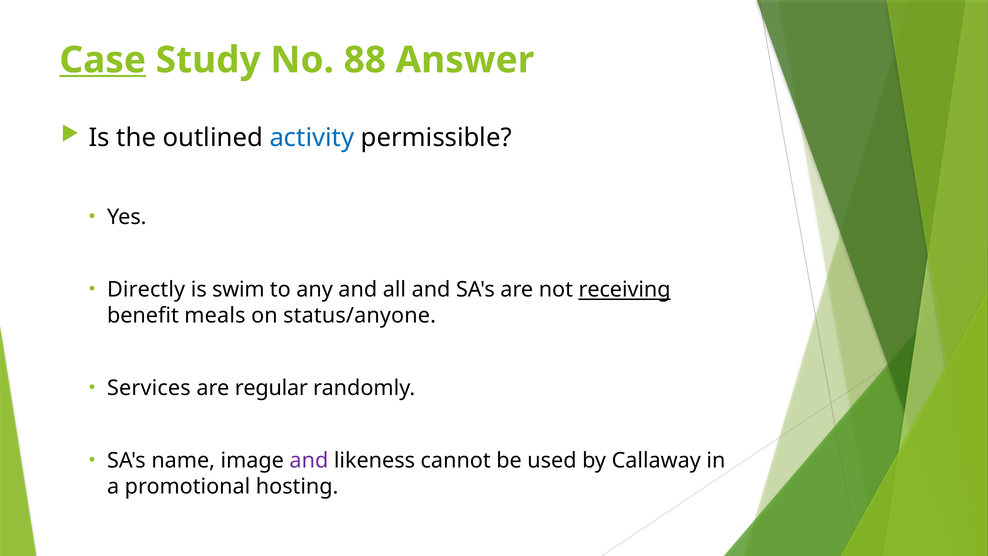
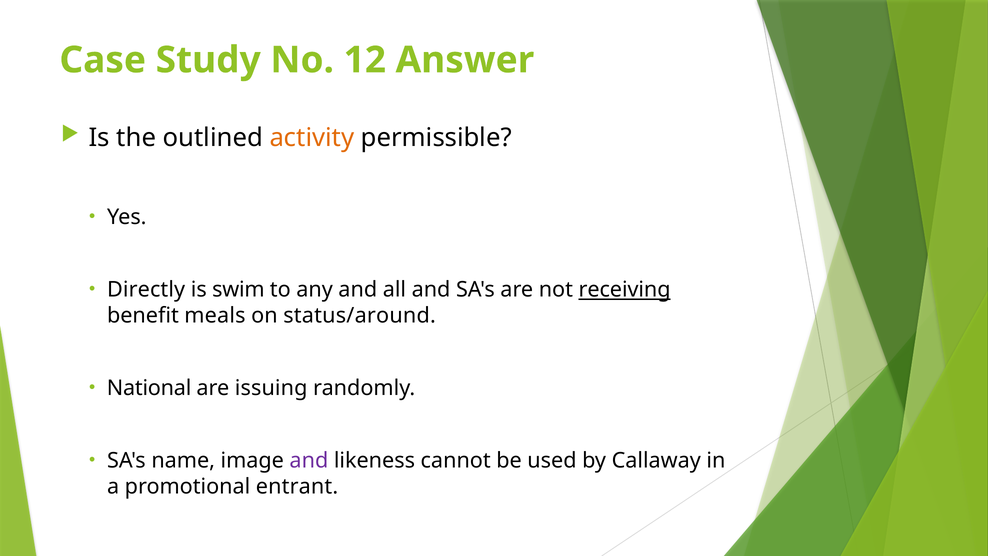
Case underline: present -> none
88: 88 -> 12
activity colour: blue -> orange
status/anyone: status/anyone -> status/around
Services: Services -> National
regular: regular -> issuing
hosting: hosting -> entrant
